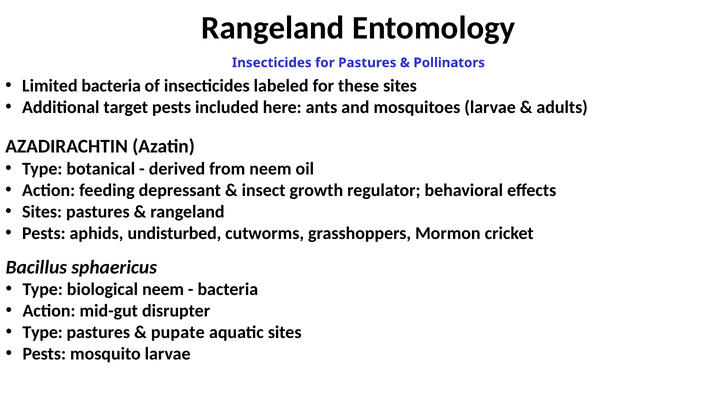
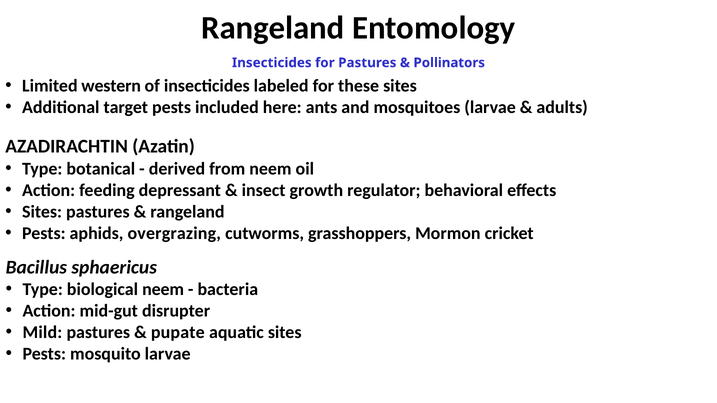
Limited bacteria: bacteria -> western
undisturbed: undisturbed -> overgrazing
Type at (43, 333): Type -> Mild
